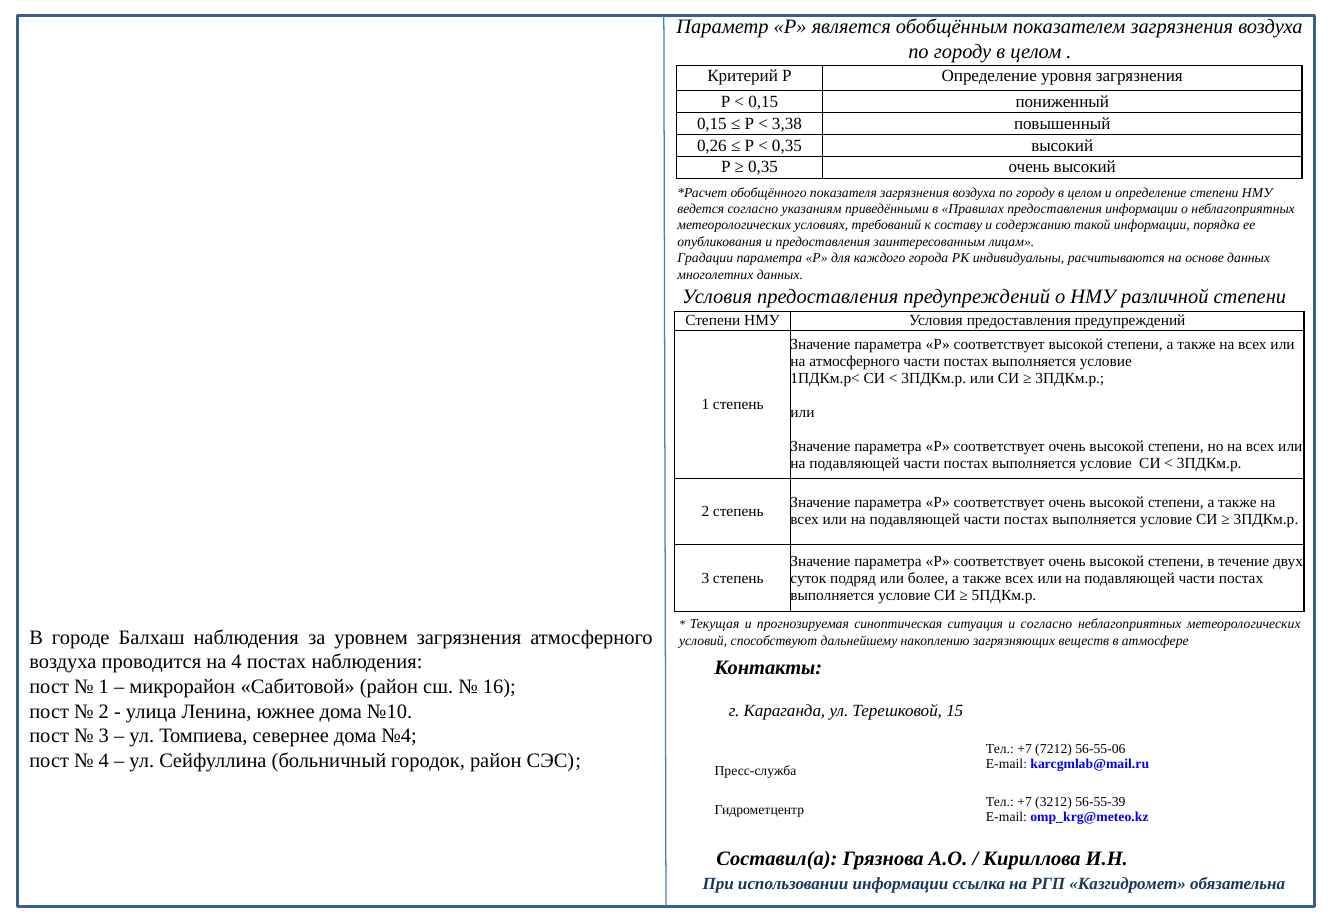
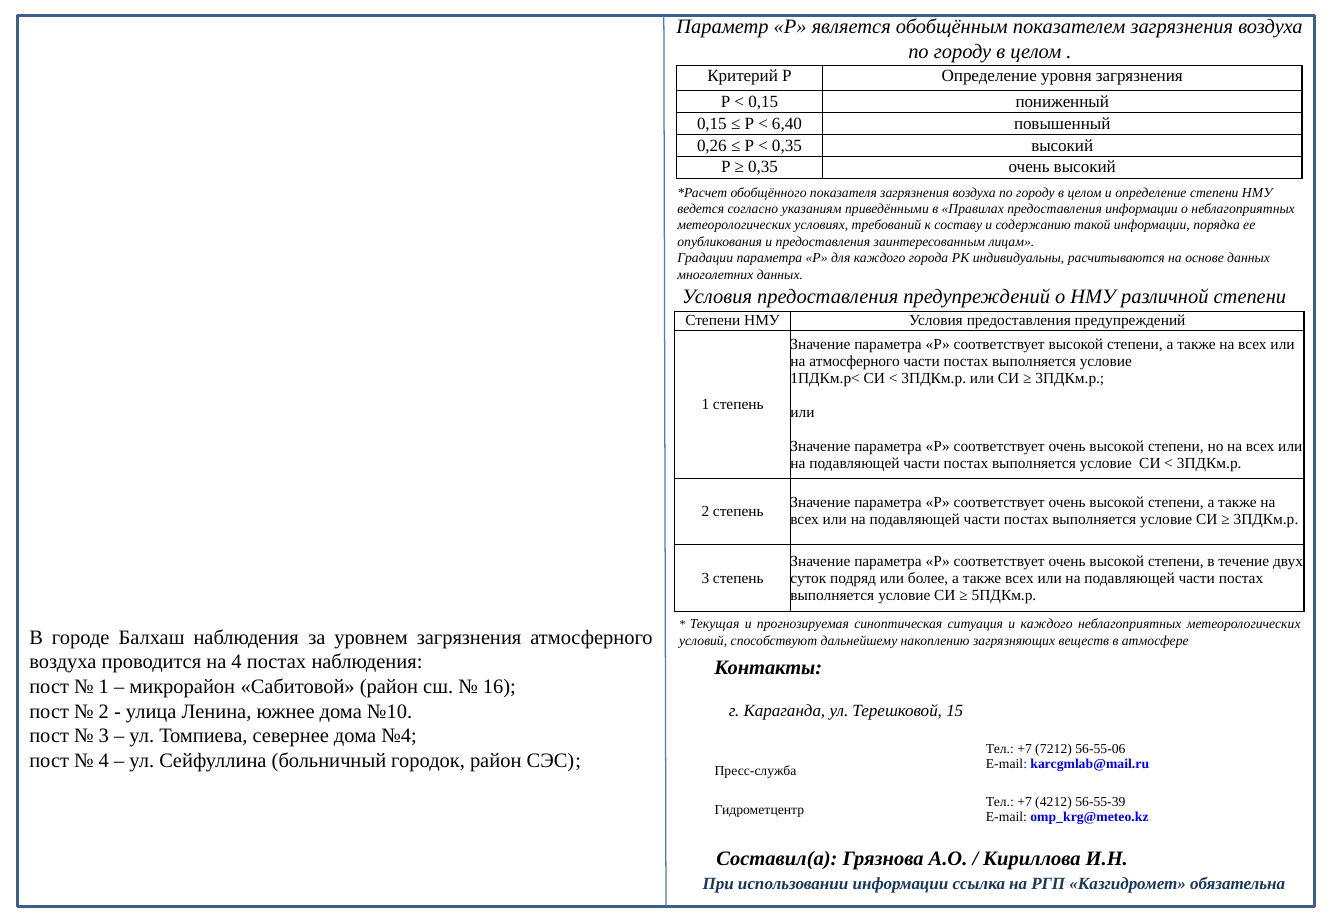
3,38: 3,38 -> 6,40
и согласно: согласно -> каждого
3212: 3212 -> 4212
